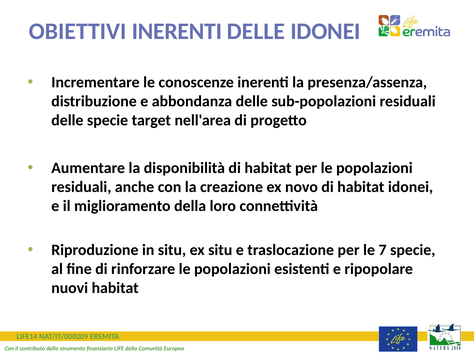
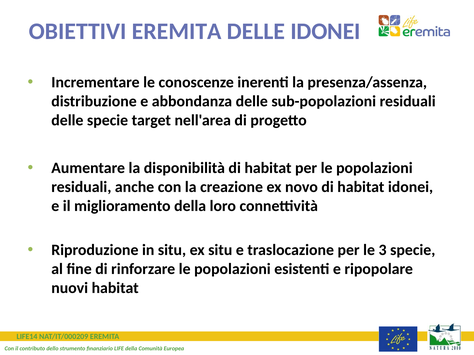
OBIETTIVI INERENTI: INERENTI -> EREMITA
7: 7 -> 3
